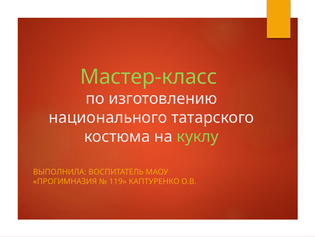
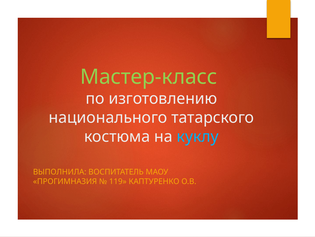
куклу colour: light green -> light blue
